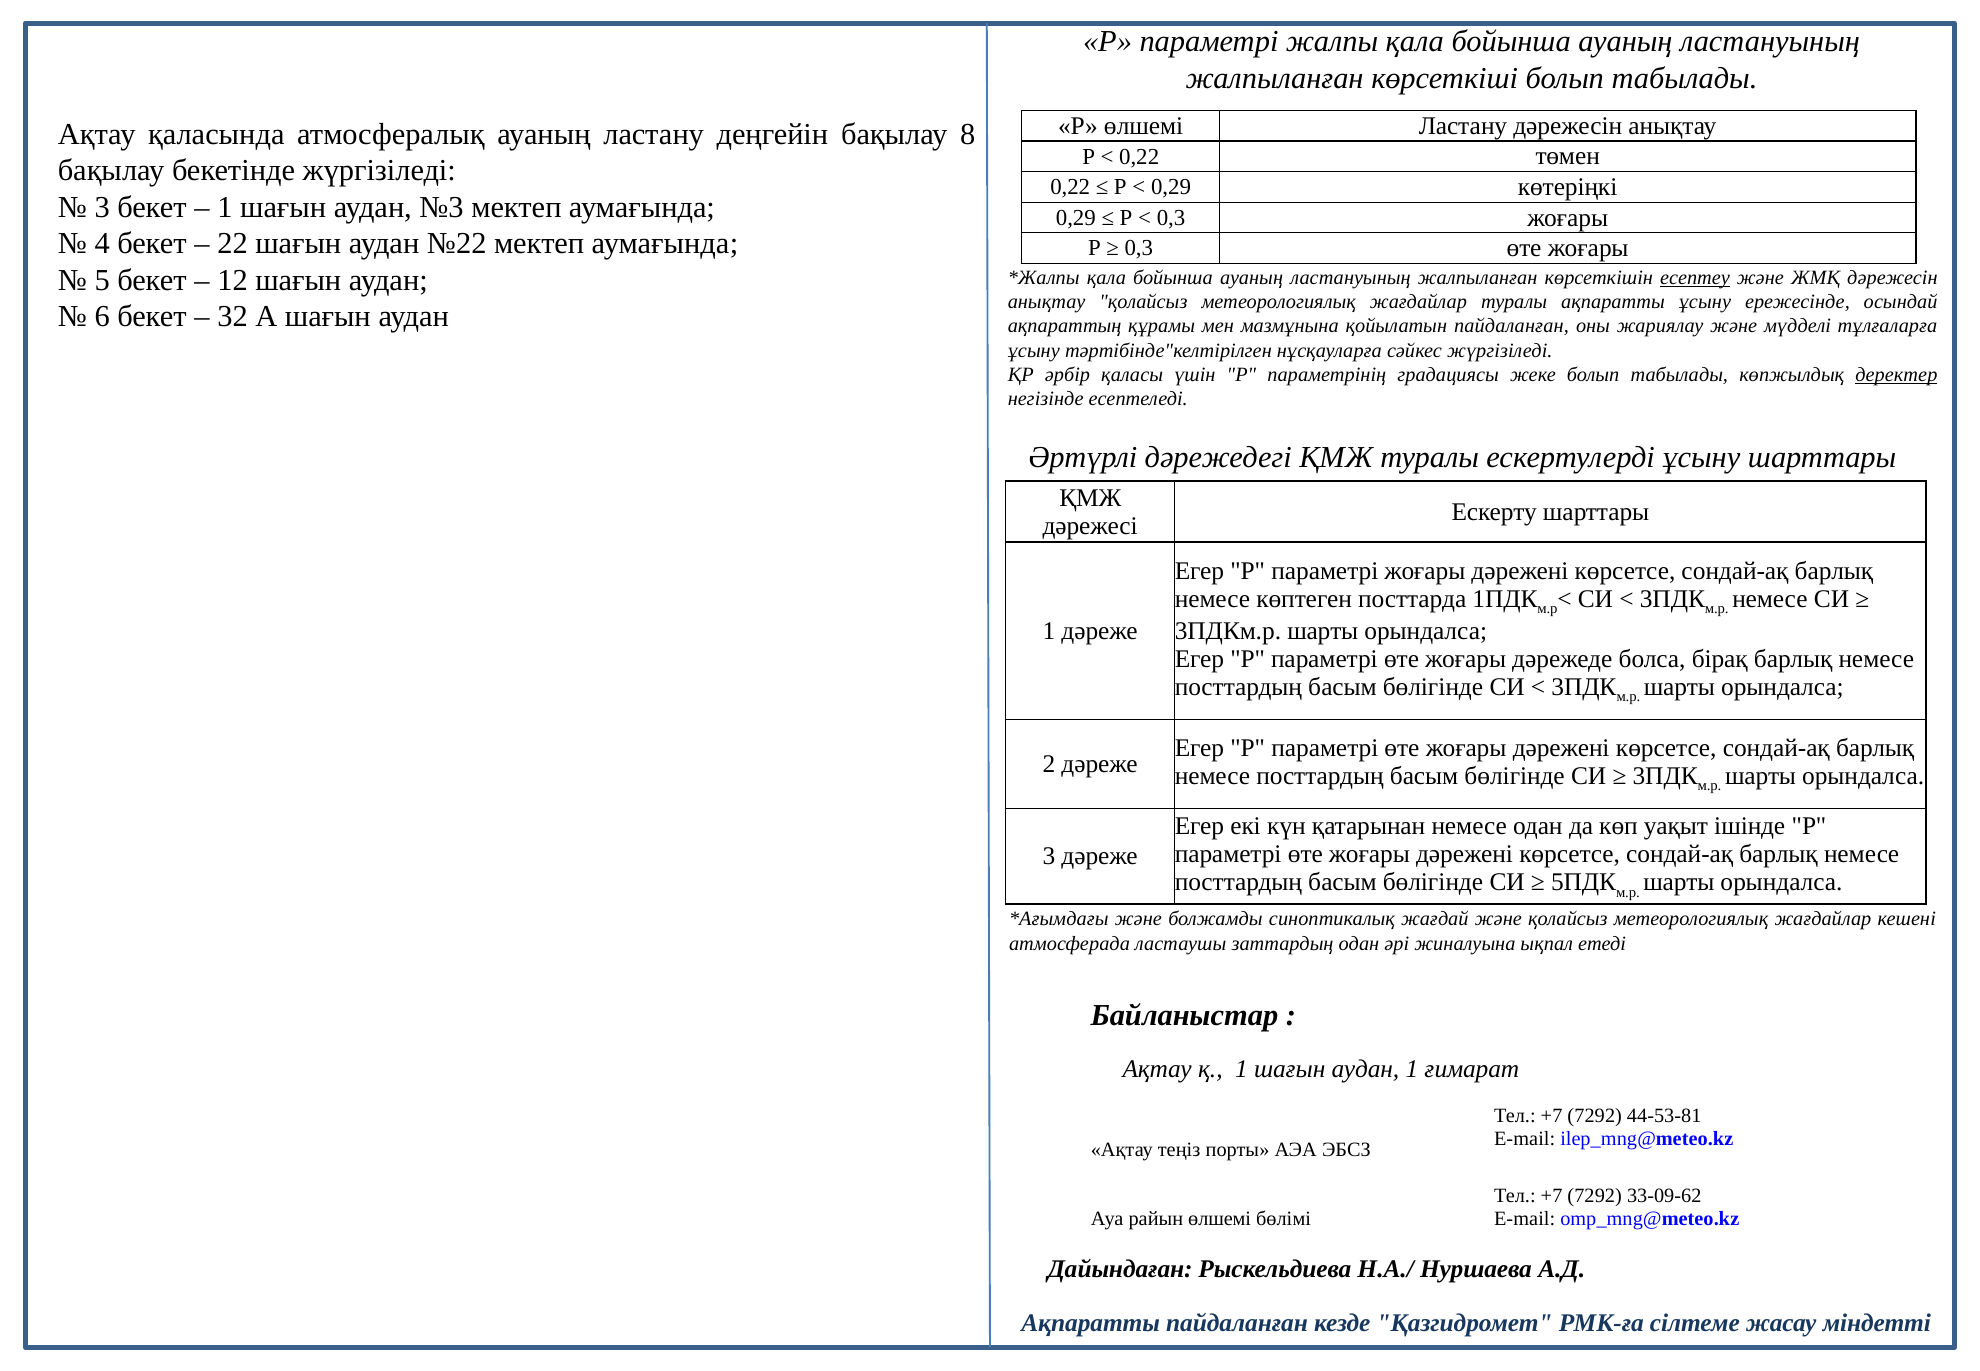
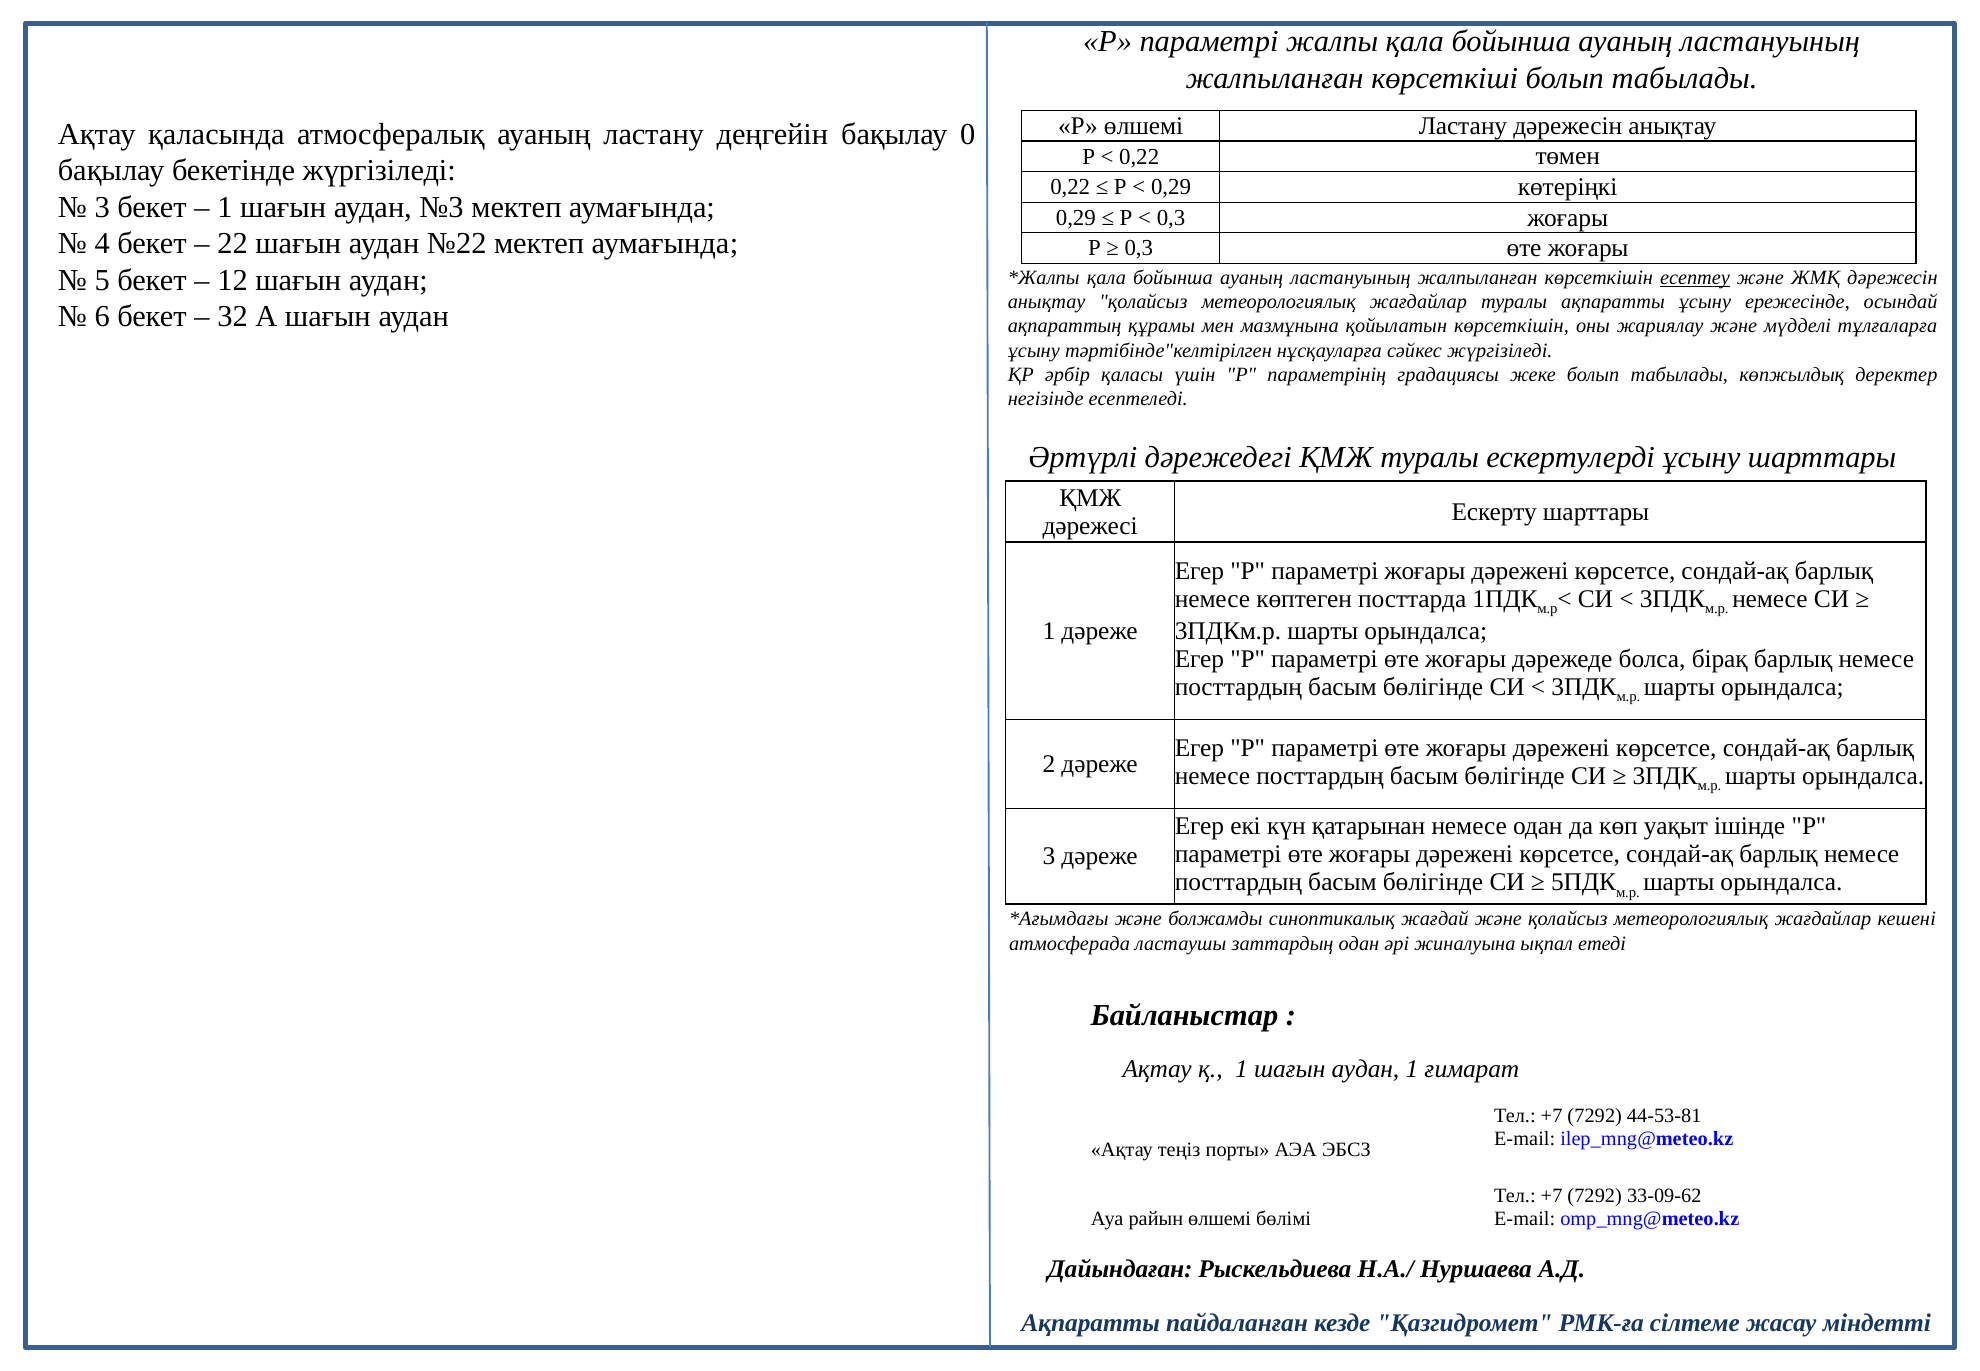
8: 8 -> 0
қойылатын пайдаланған: пайдаланған -> көрсеткішін
деректер underline: present -> none
